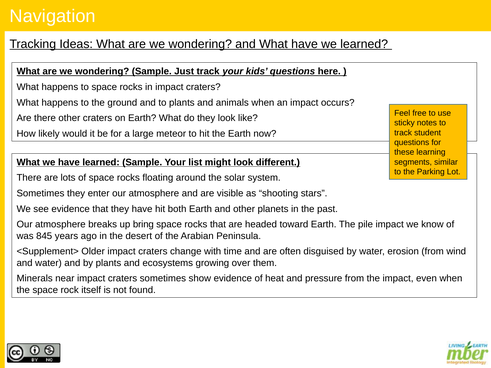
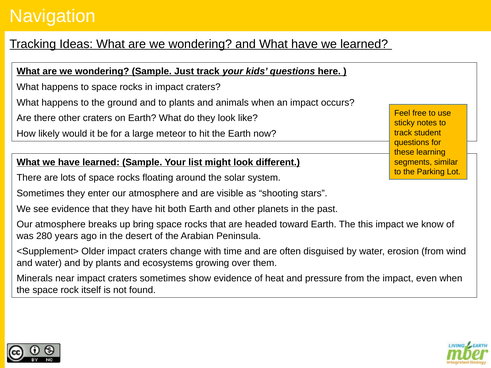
pile: pile -> this
845: 845 -> 280
